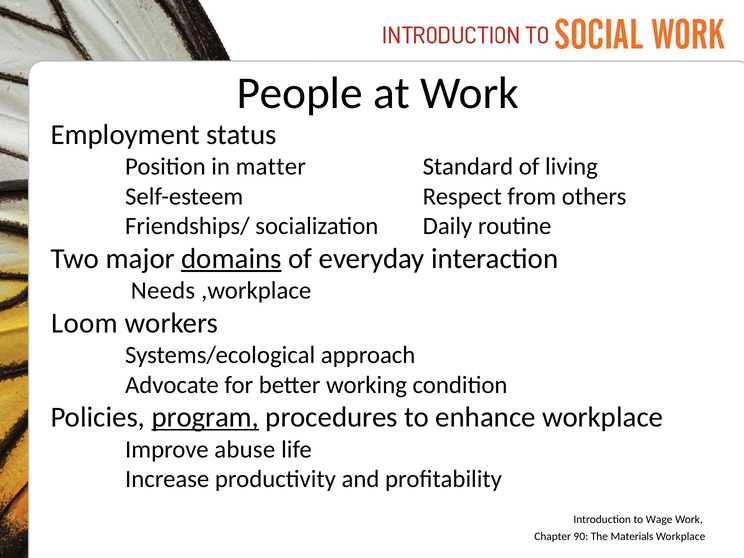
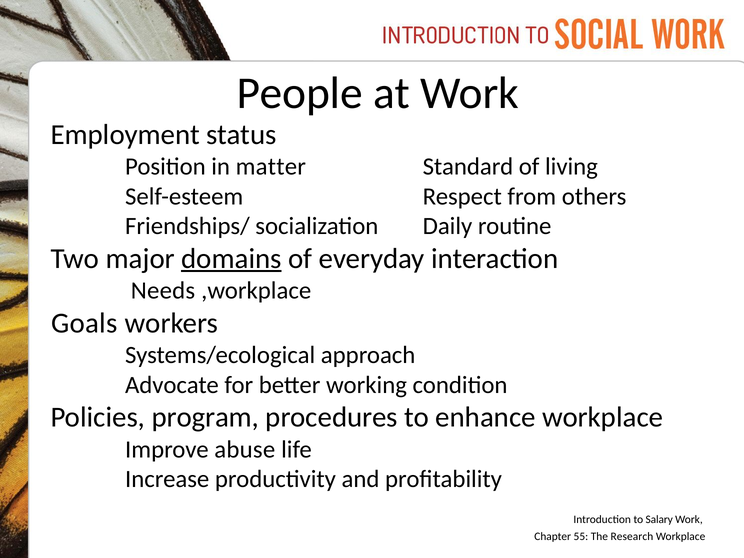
Loom: Loom -> Goals
program underline: present -> none
Wage: Wage -> Salary
90: 90 -> 55
Materials: Materials -> Research
